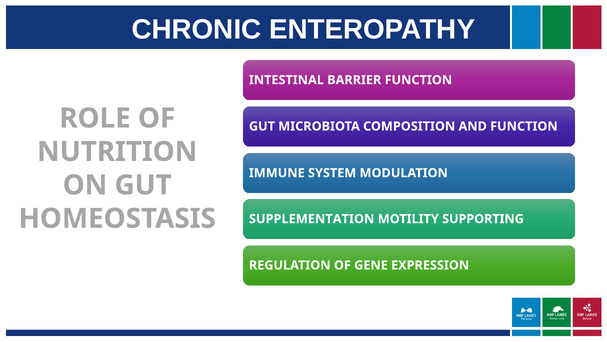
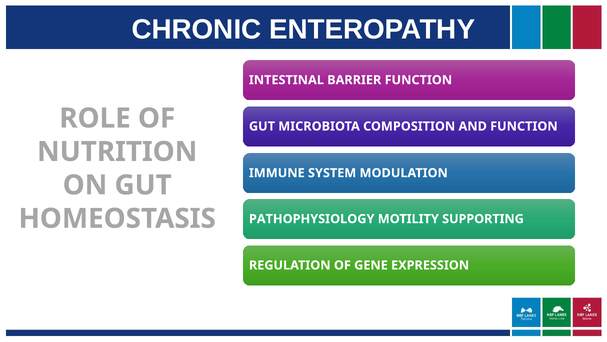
SUPPLEMENTATION: SUPPLEMENTATION -> PATHOPHYSIOLOGY
